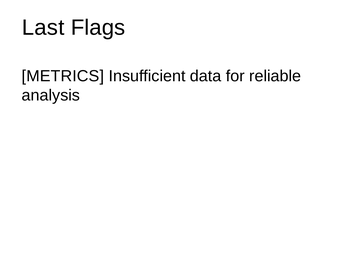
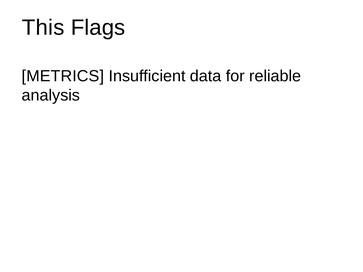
Last: Last -> This
